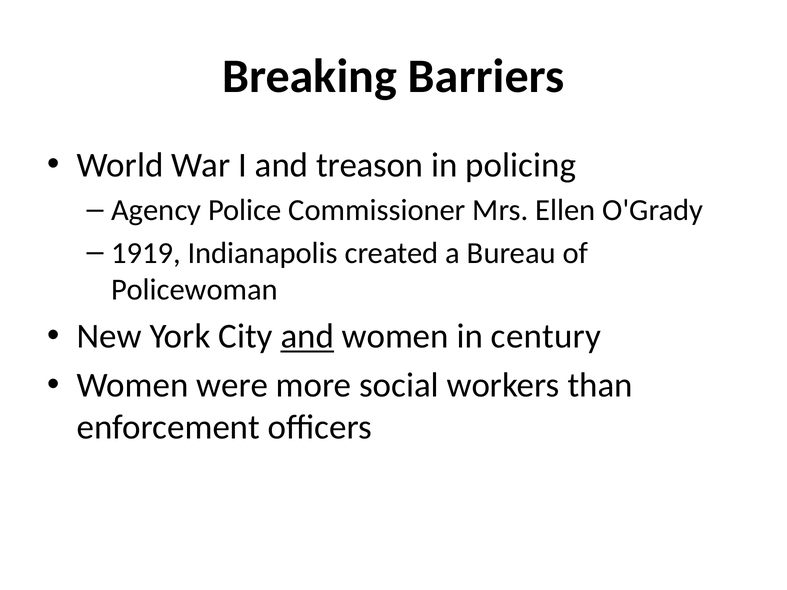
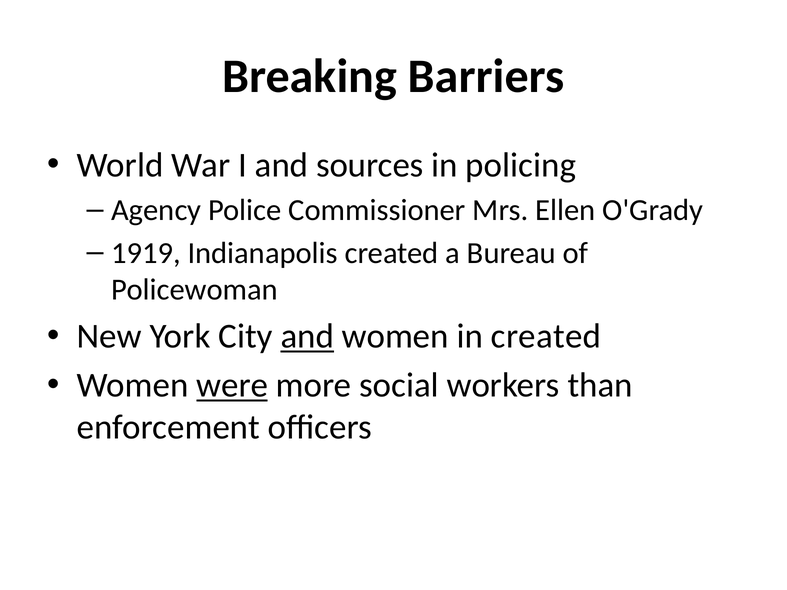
treason: treason -> sources
in century: century -> created
were underline: none -> present
